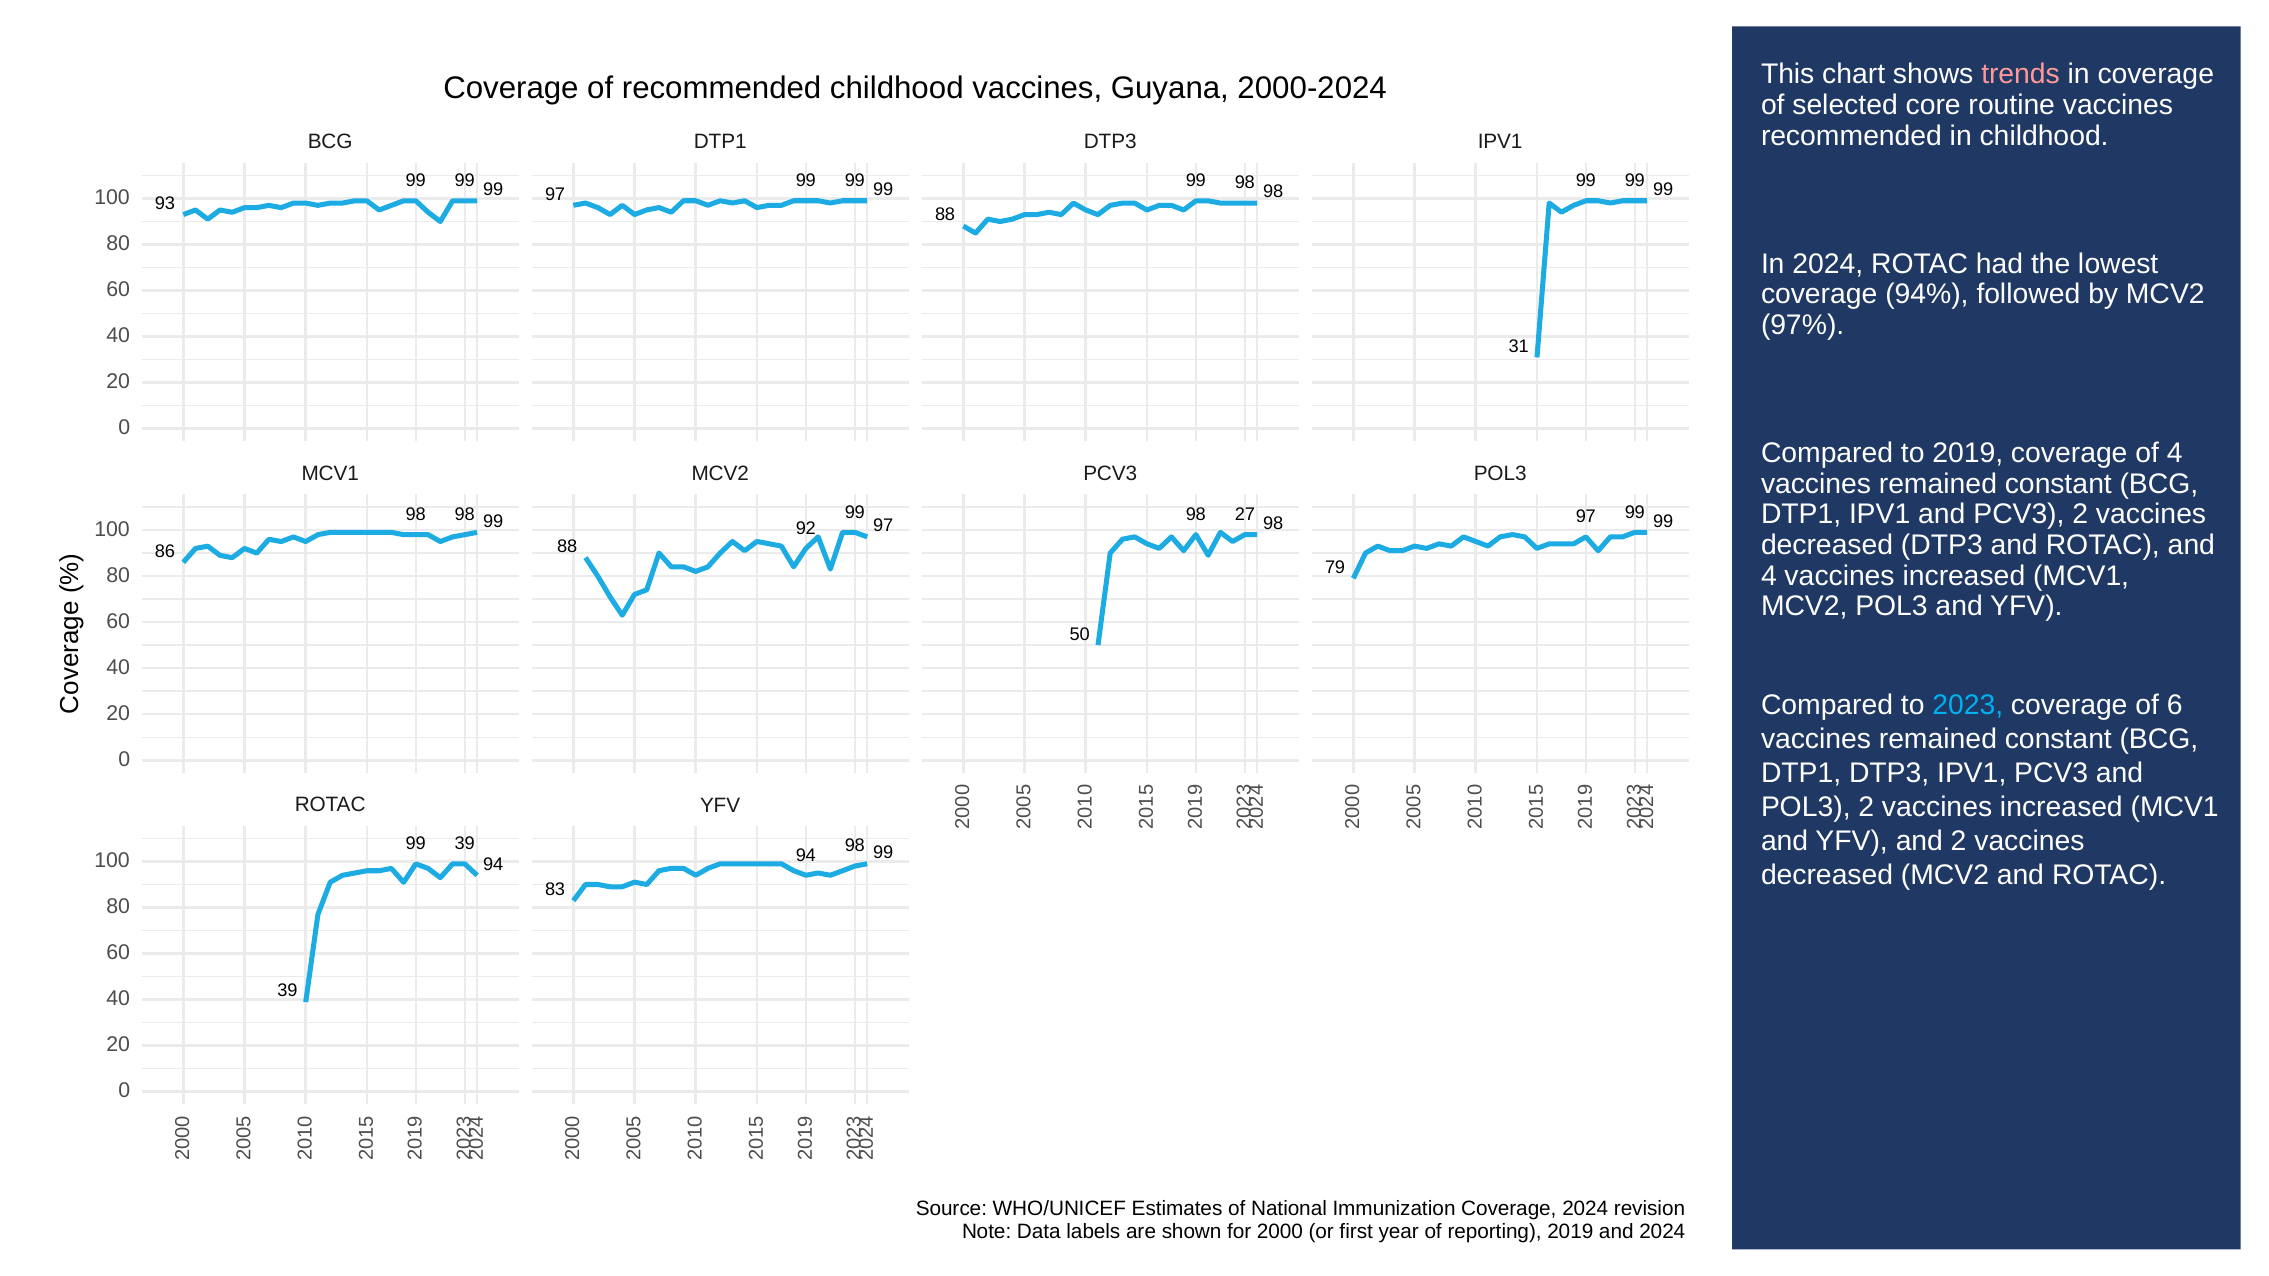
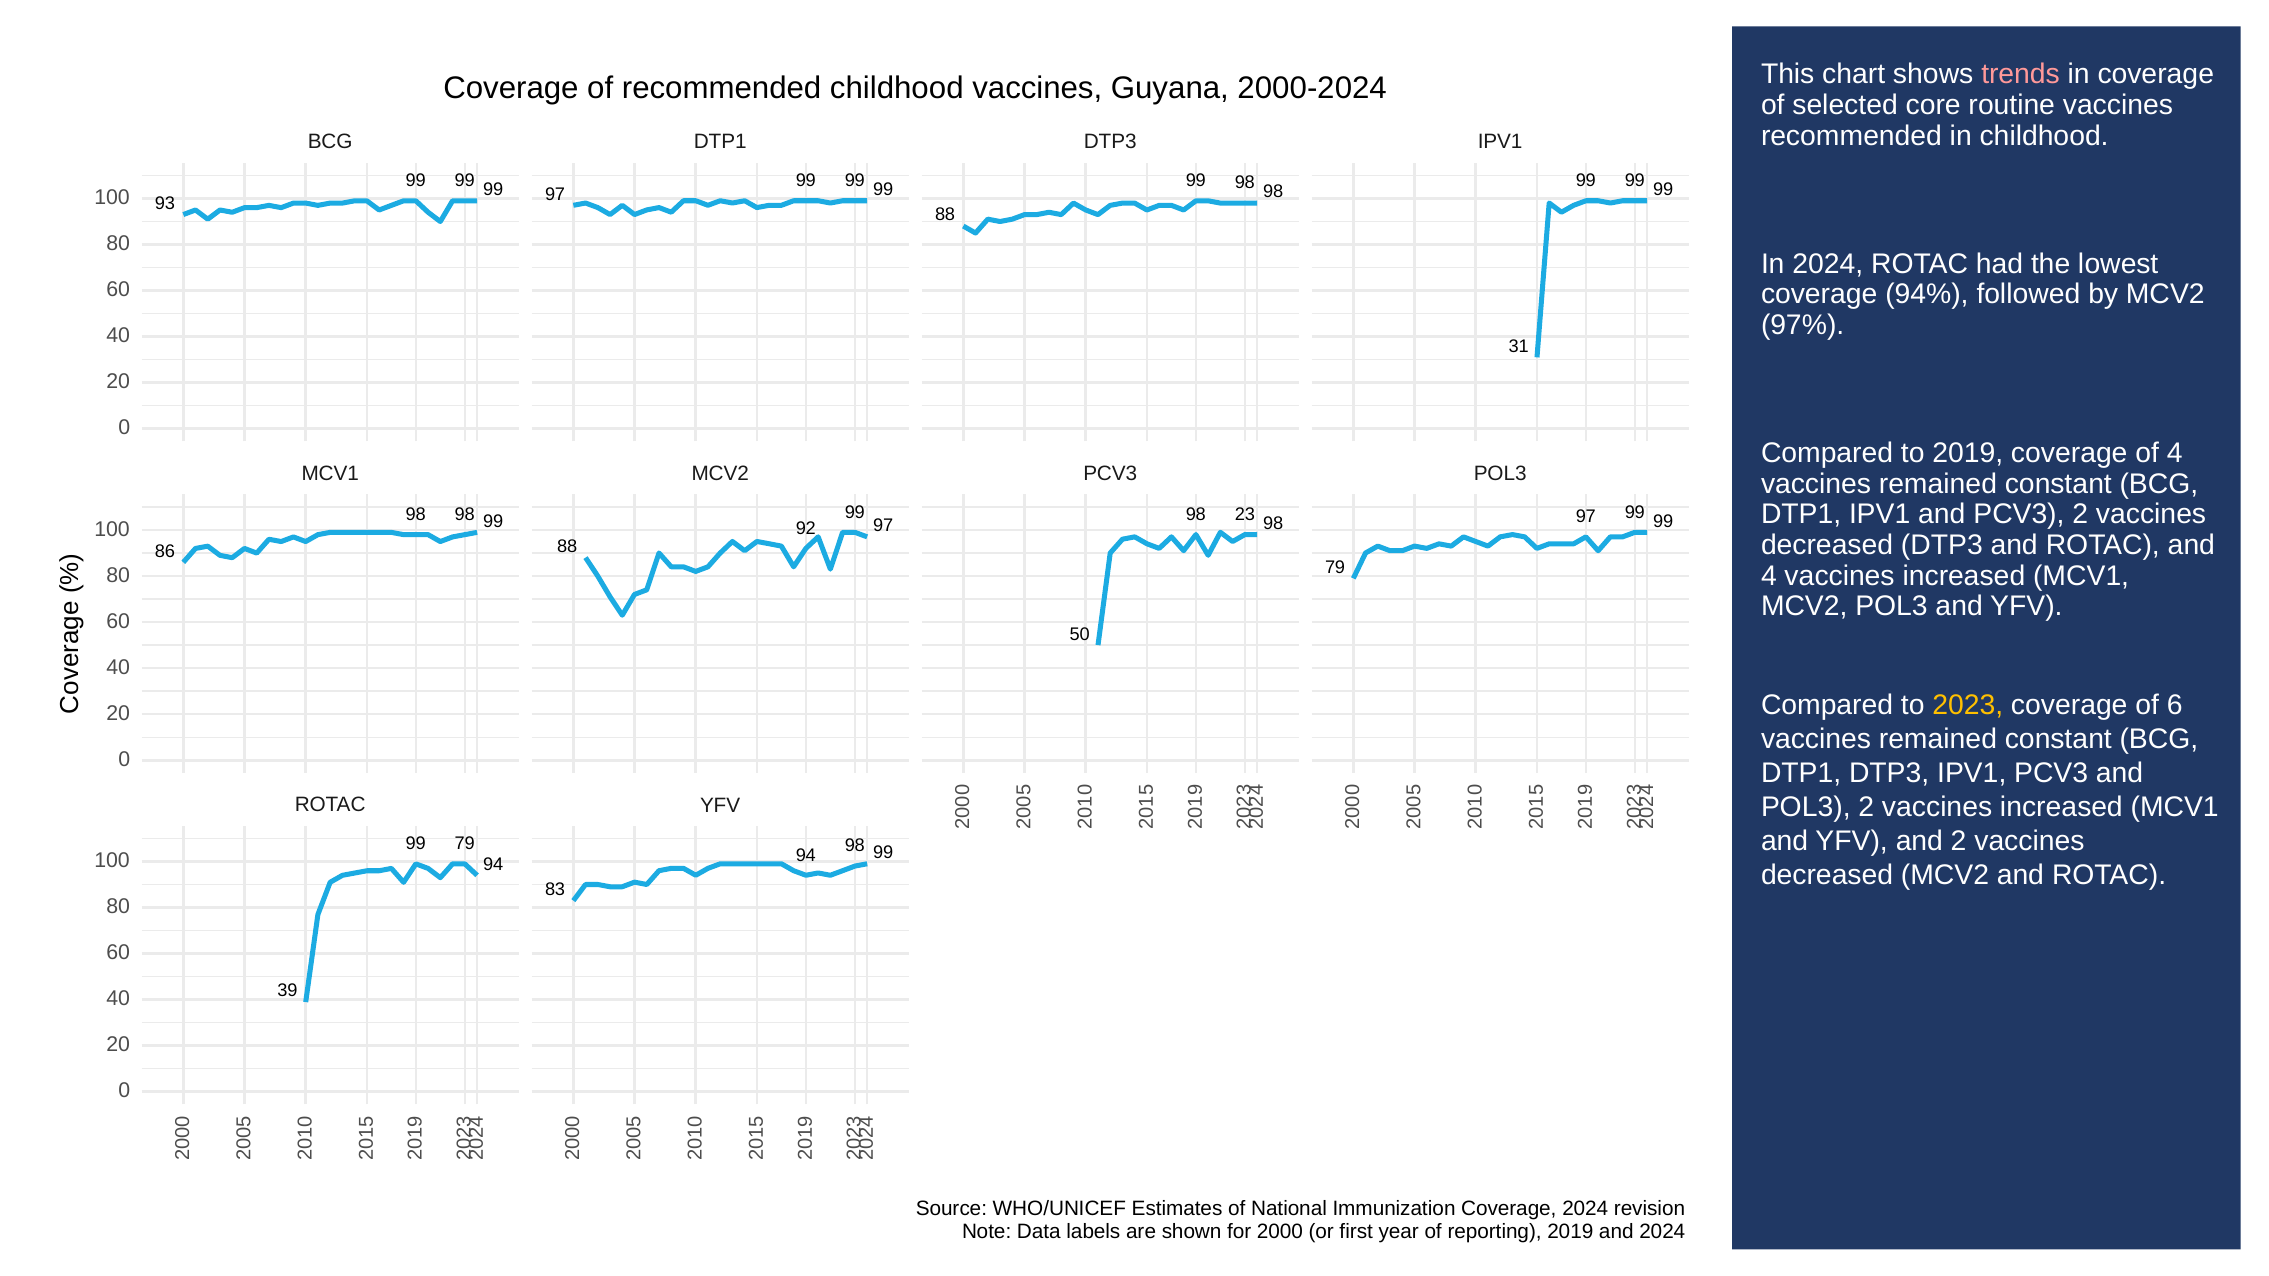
27: 27 -> 23
2023 colour: light blue -> yellow
39 at (465, 844): 39 -> 79
